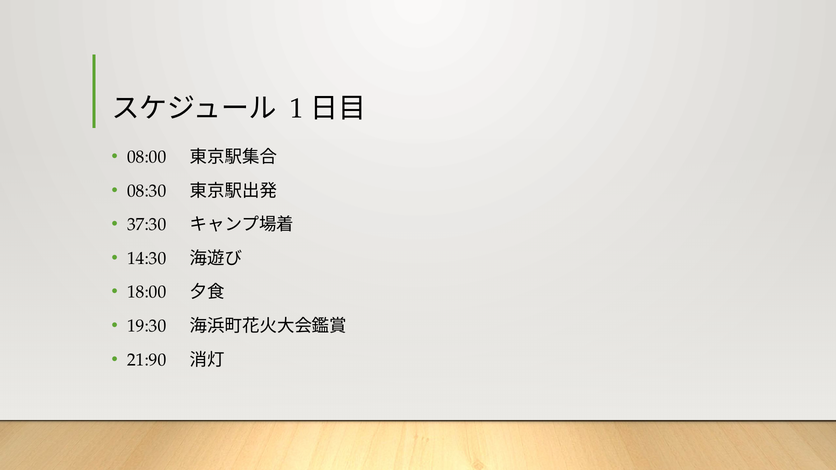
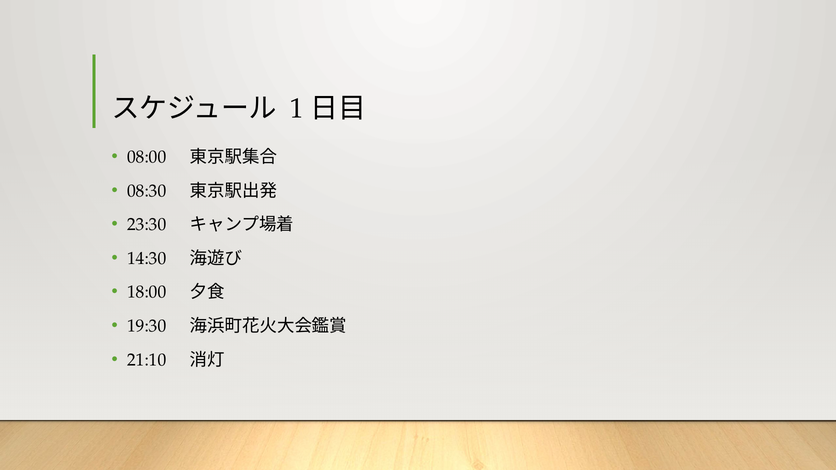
37:30: 37:30 -> 23:30
21:90: 21:90 -> 21:10
